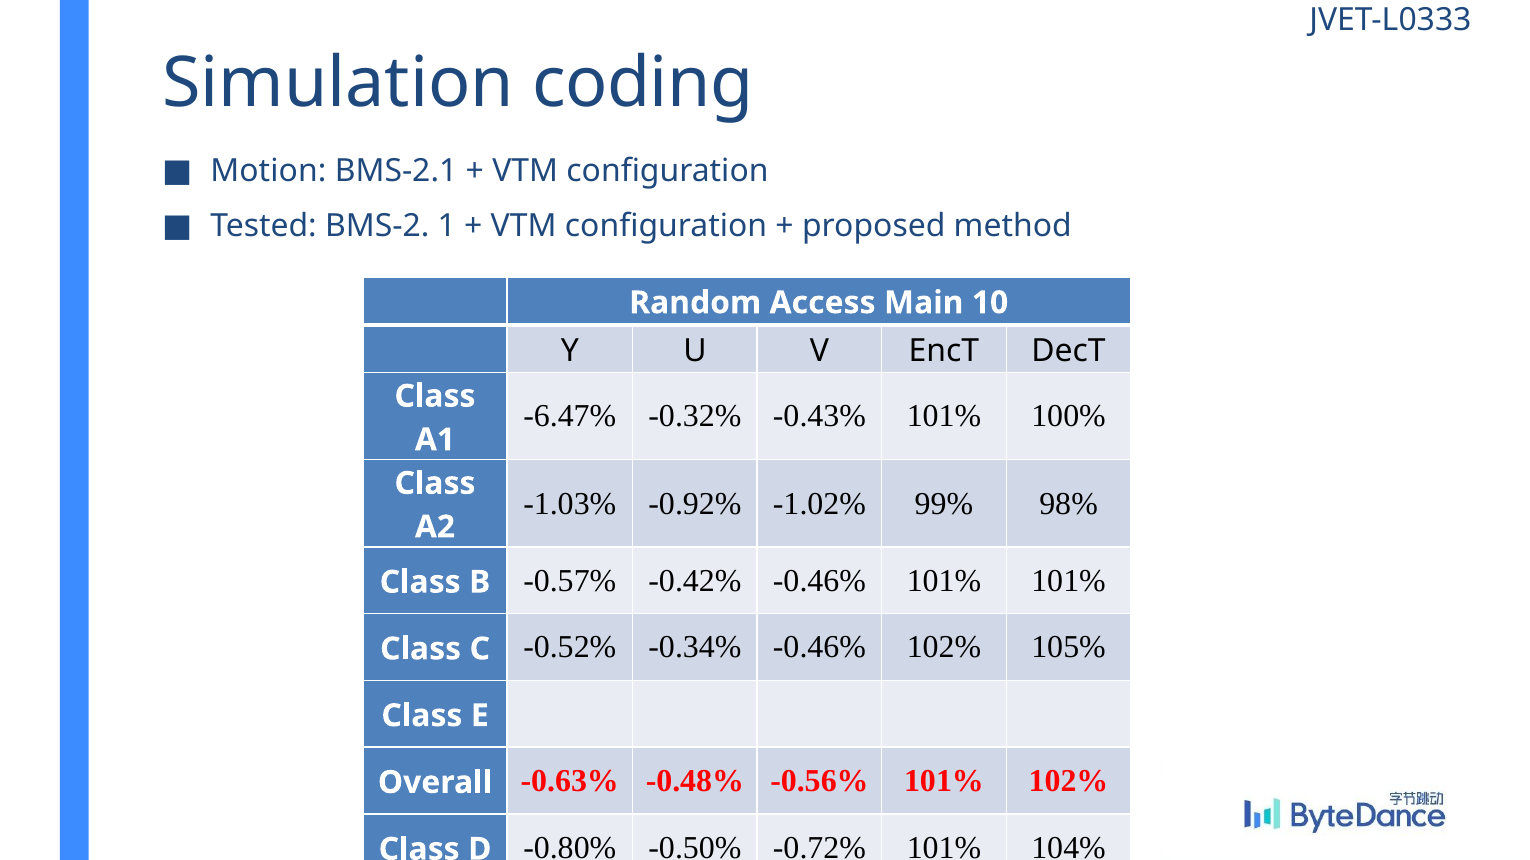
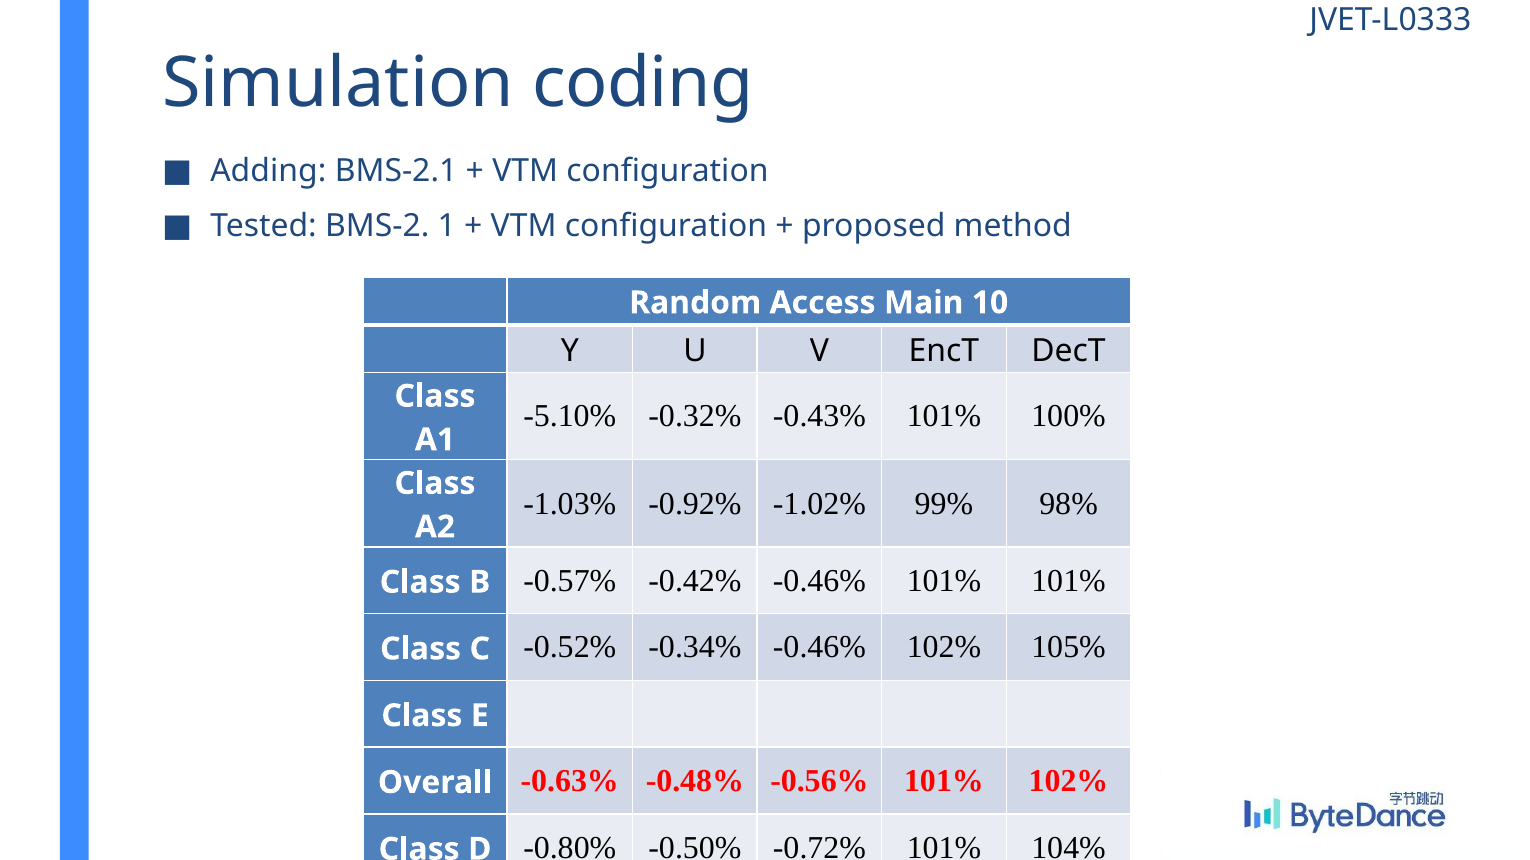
Motion: Motion -> Adding
-6.47%: -6.47% -> -5.10%
